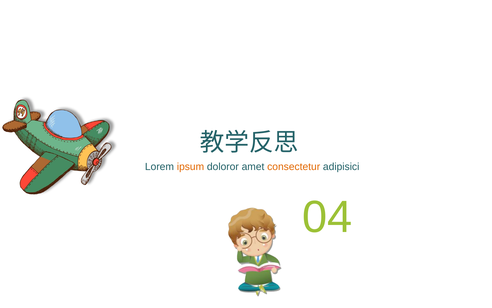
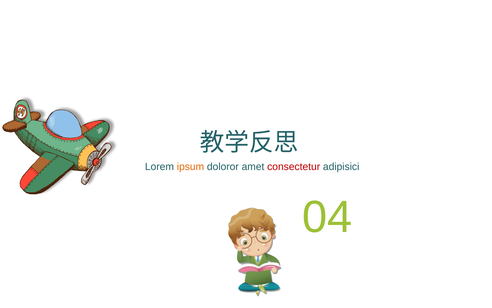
consectetur colour: orange -> red
